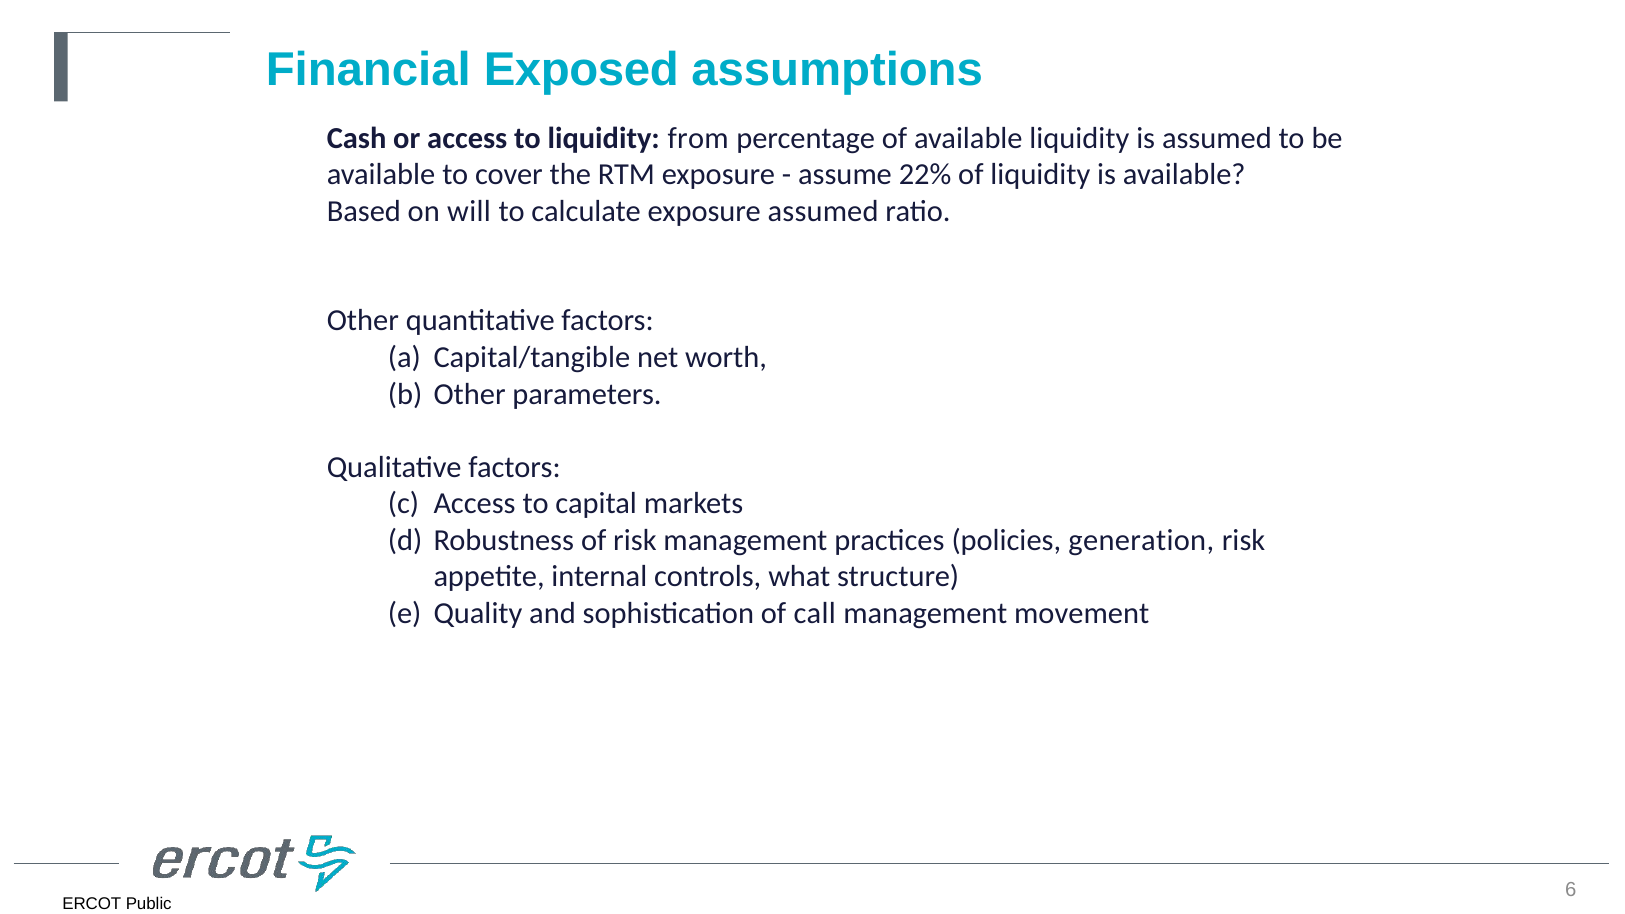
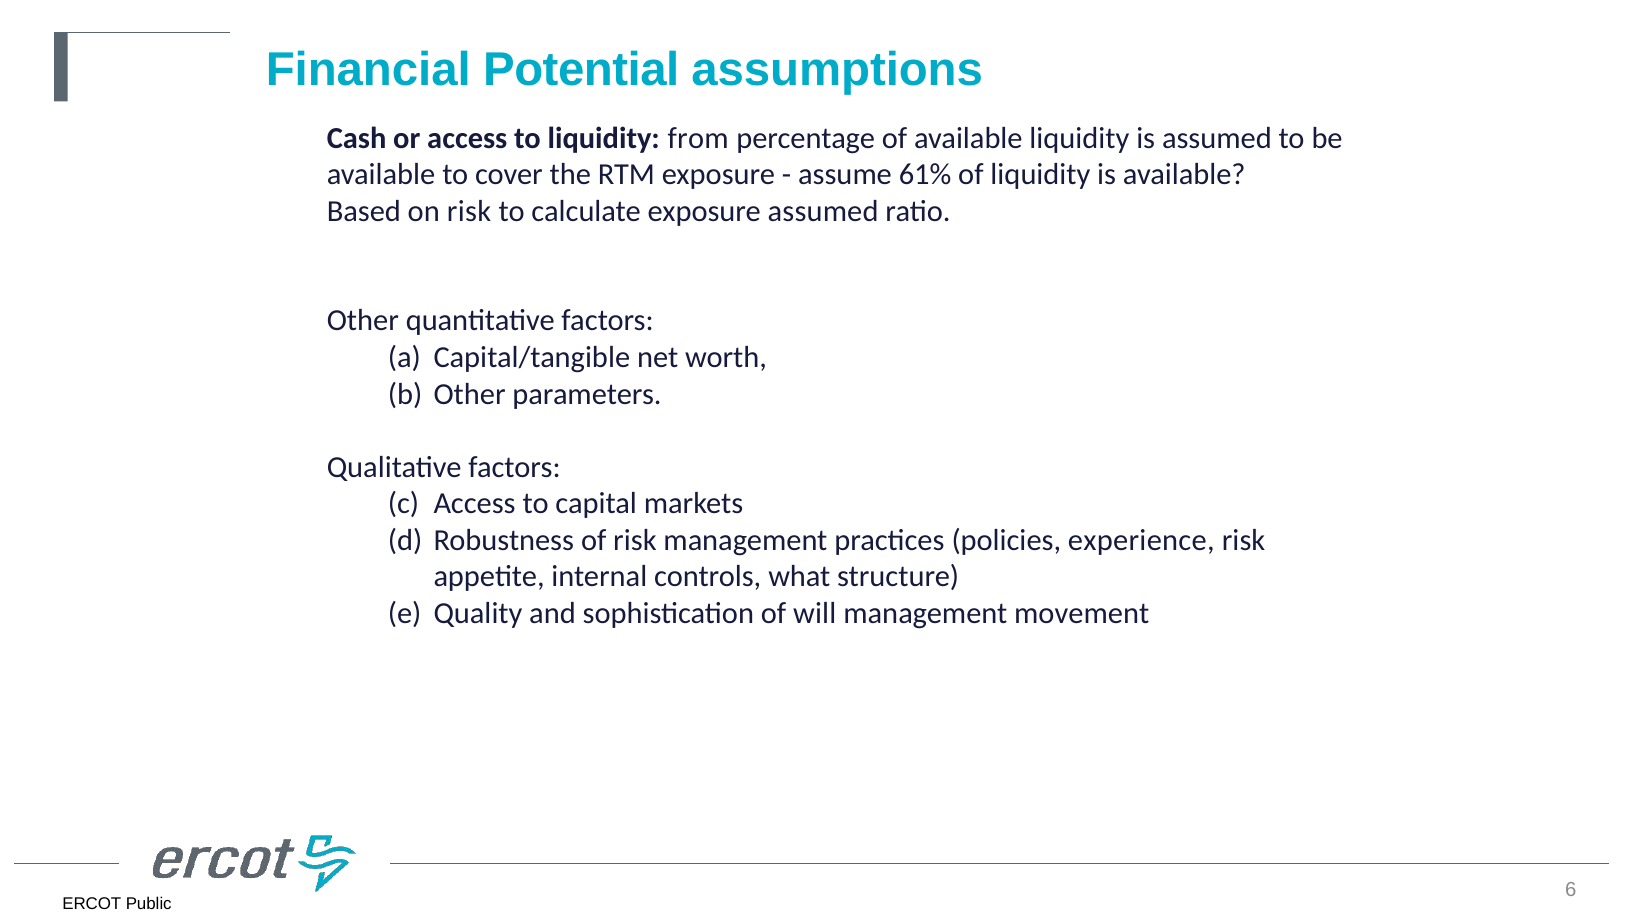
Exposed: Exposed -> Potential
22%: 22% -> 61%
on will: will -> risk
generation: generation -> experience
call: call -> will
